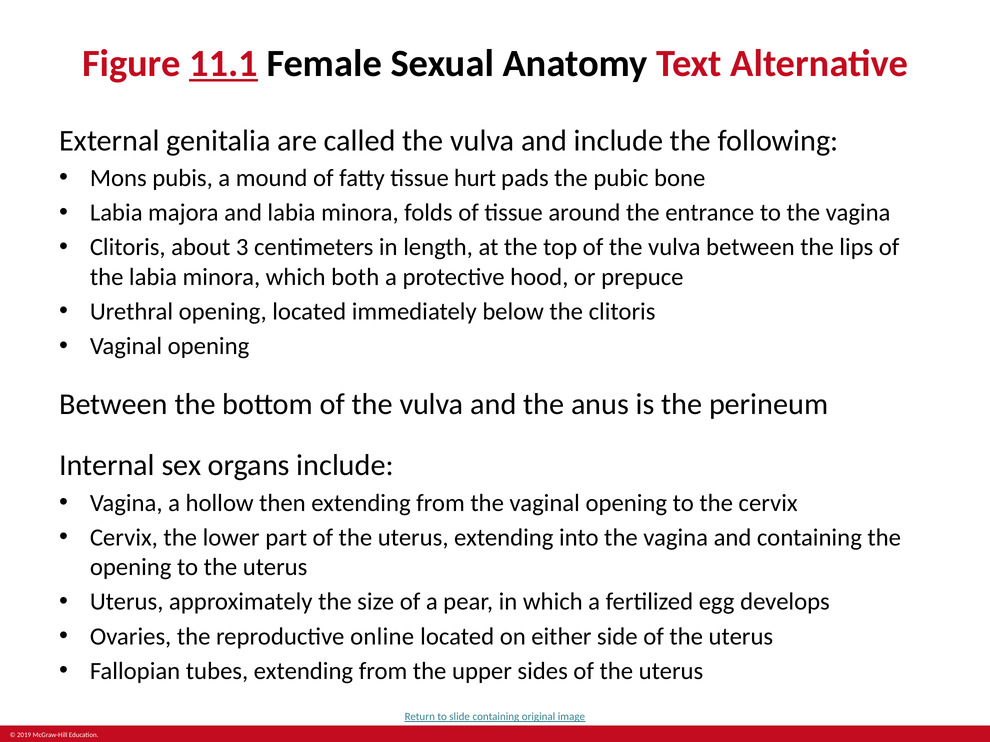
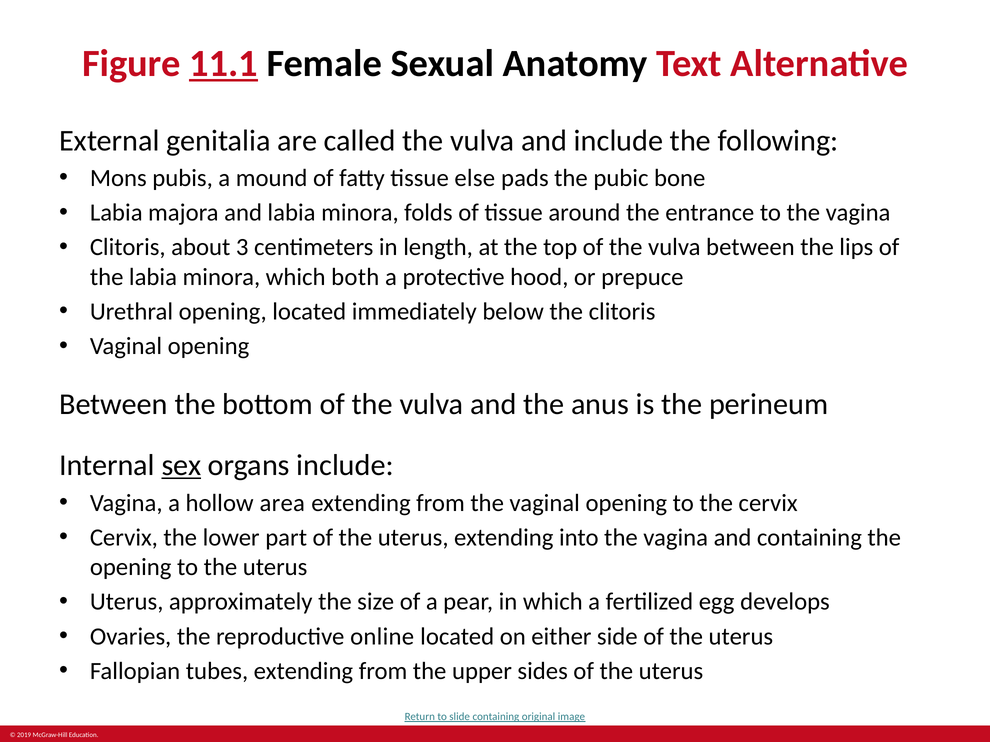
hurt: hurt -> else
sex underline: none -> present
then: then -> area
